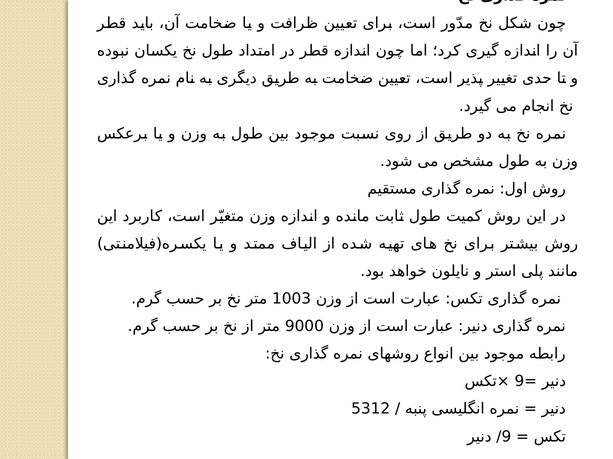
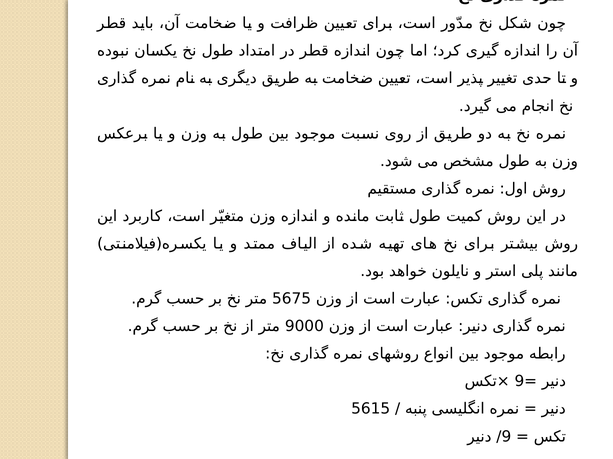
1003: 1003 -> 5675
5312: 5312 -> 5615
